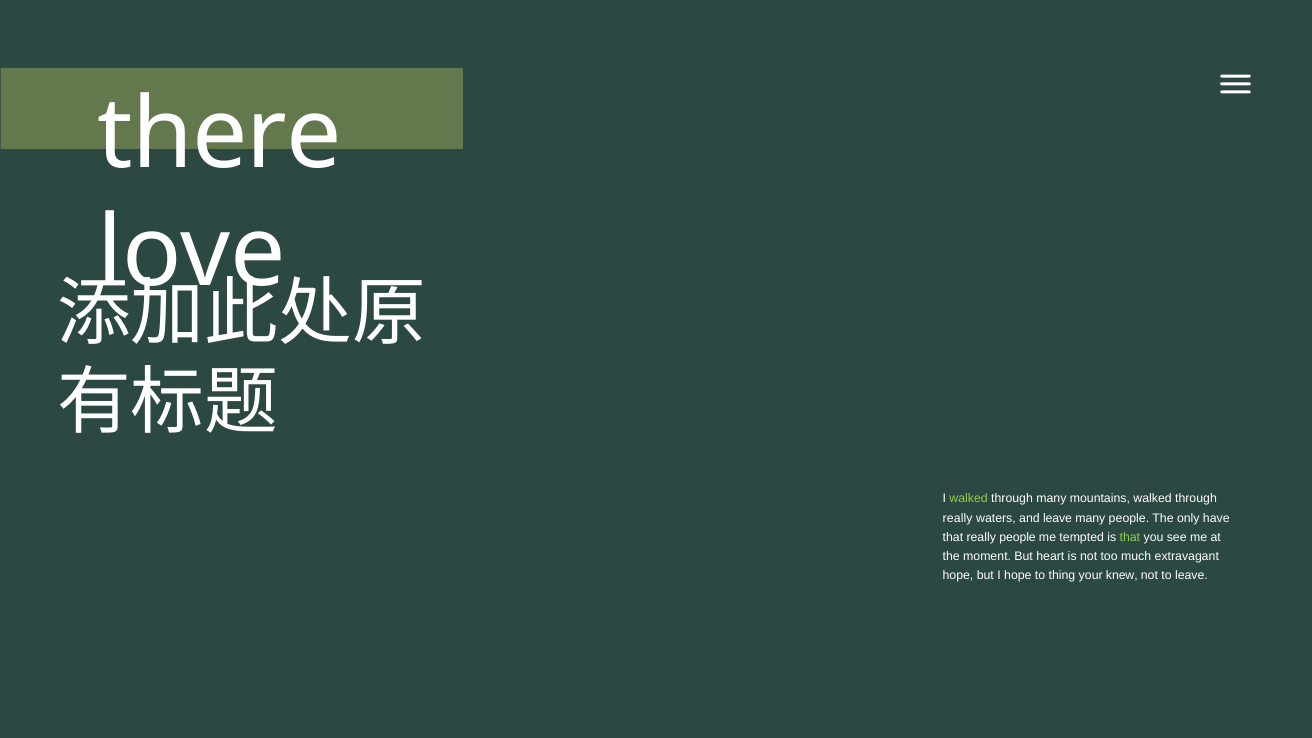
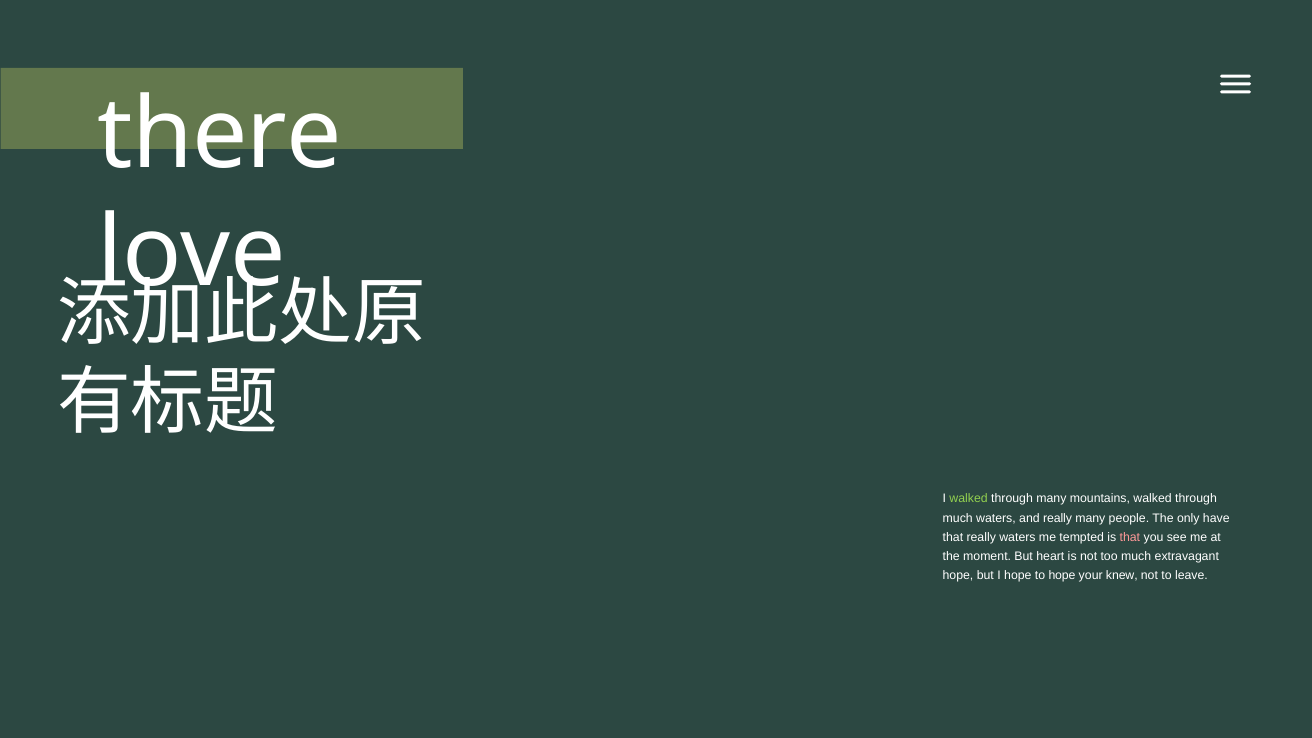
really at (958, 518): really -> much
and leave: leave -> really
really people: people -> waters
that at (1130, 537) colour: light green -> pink
to thing: thing -> hope
